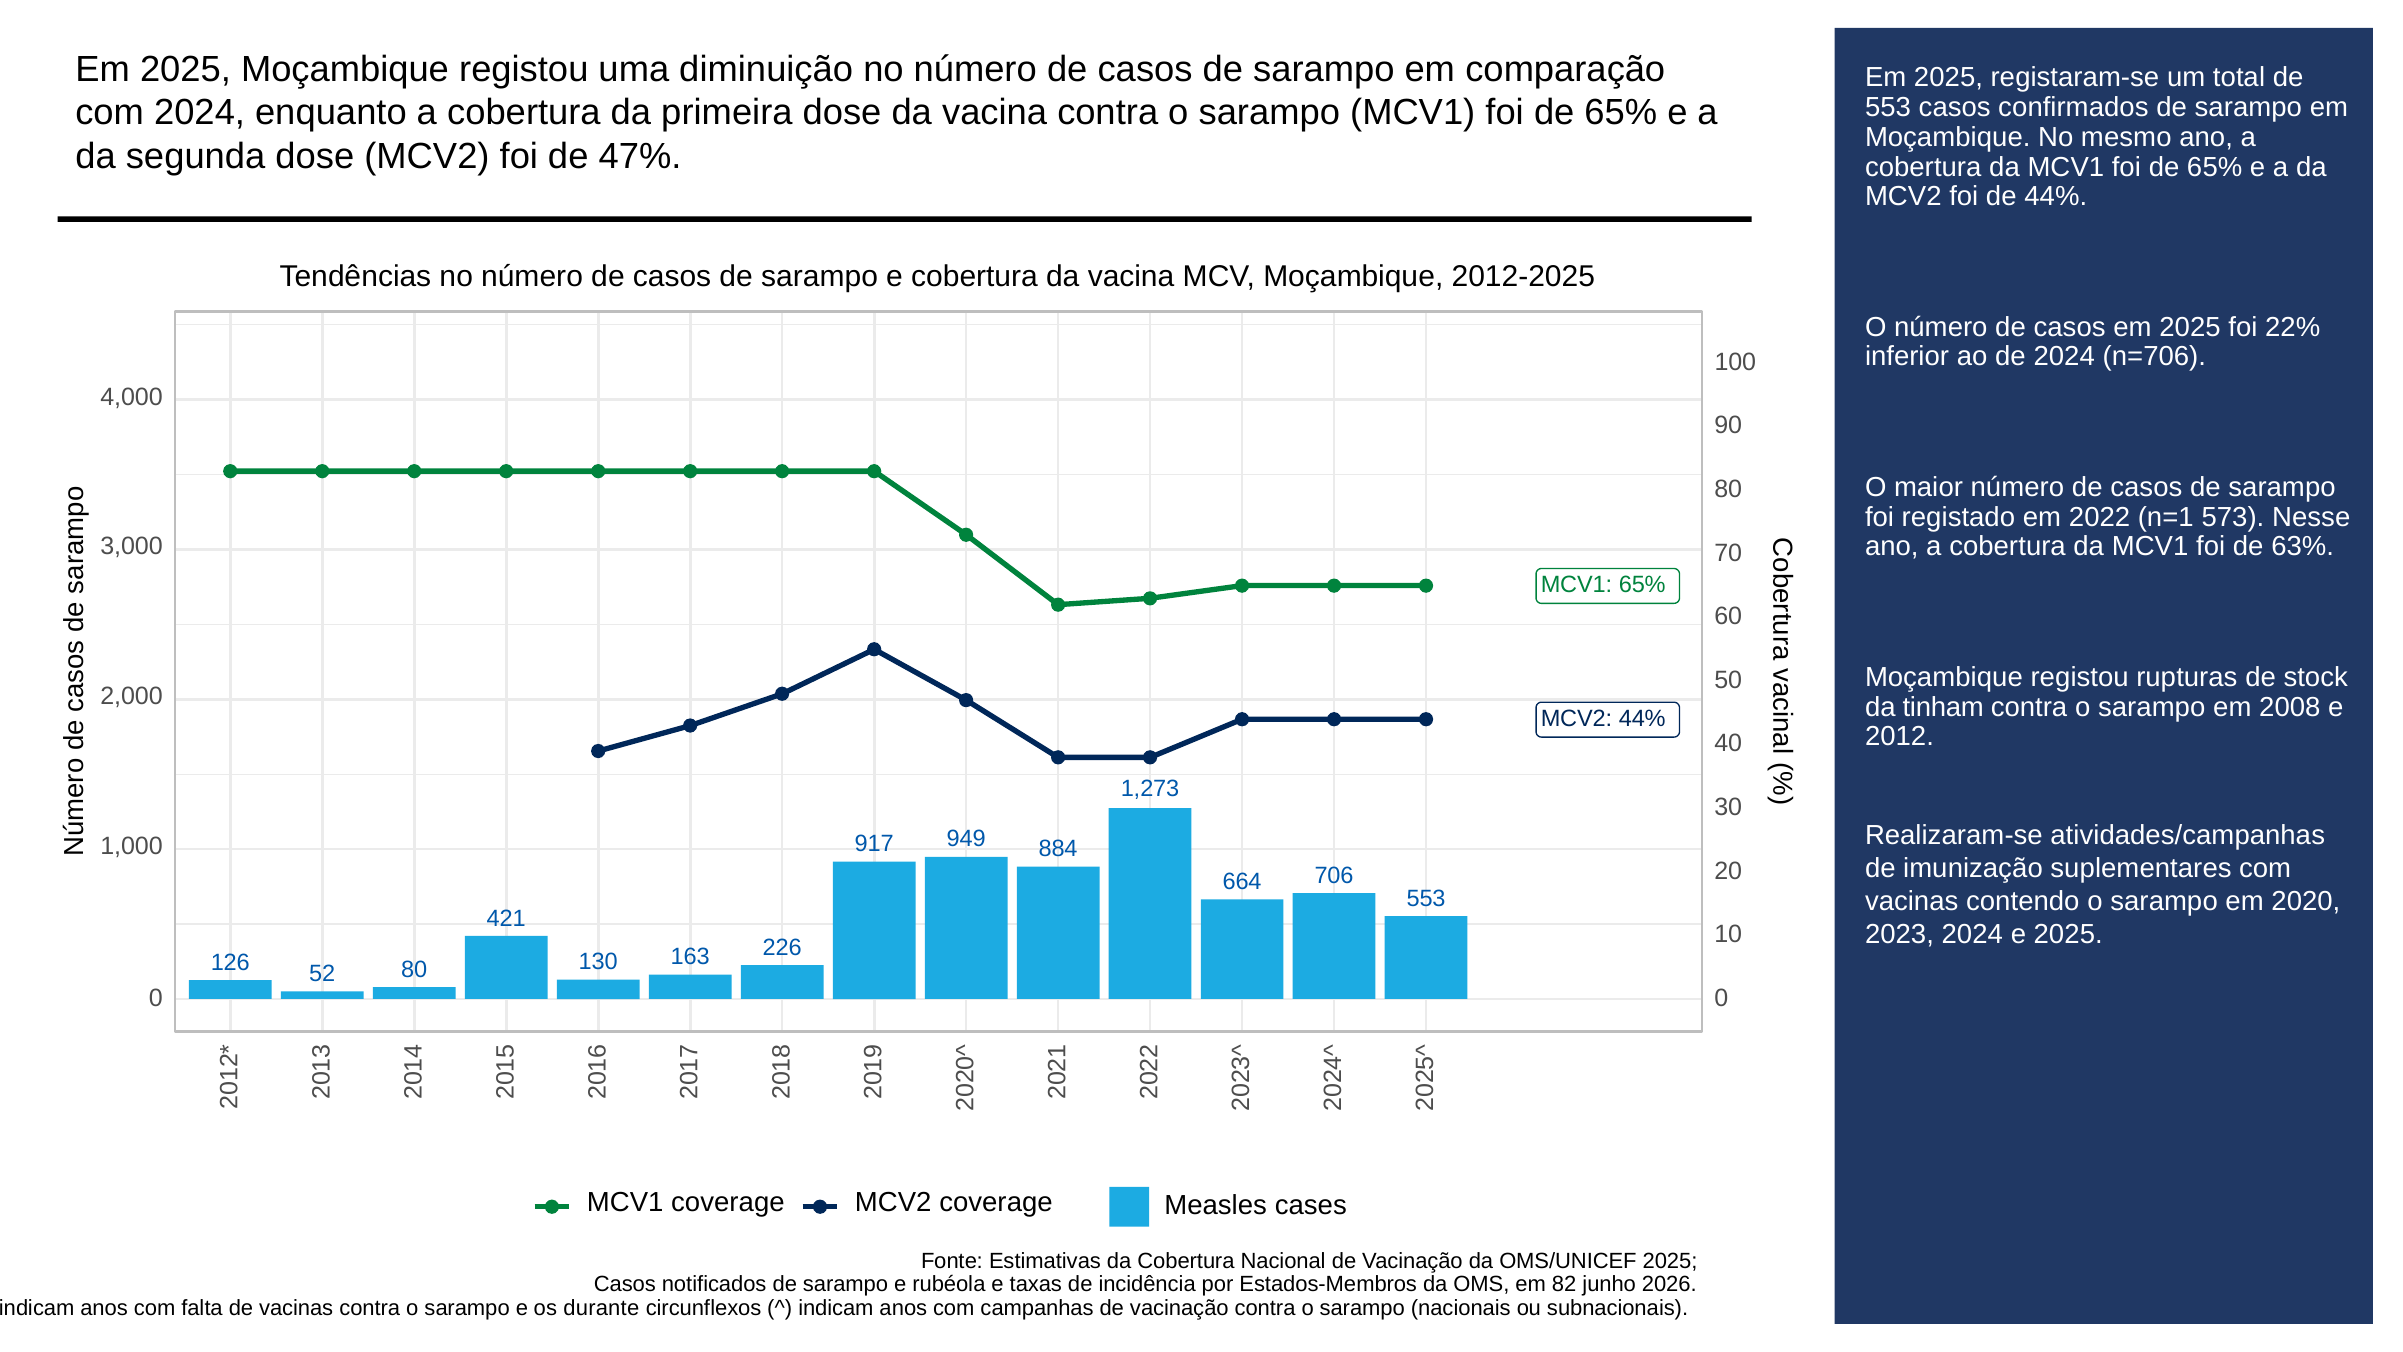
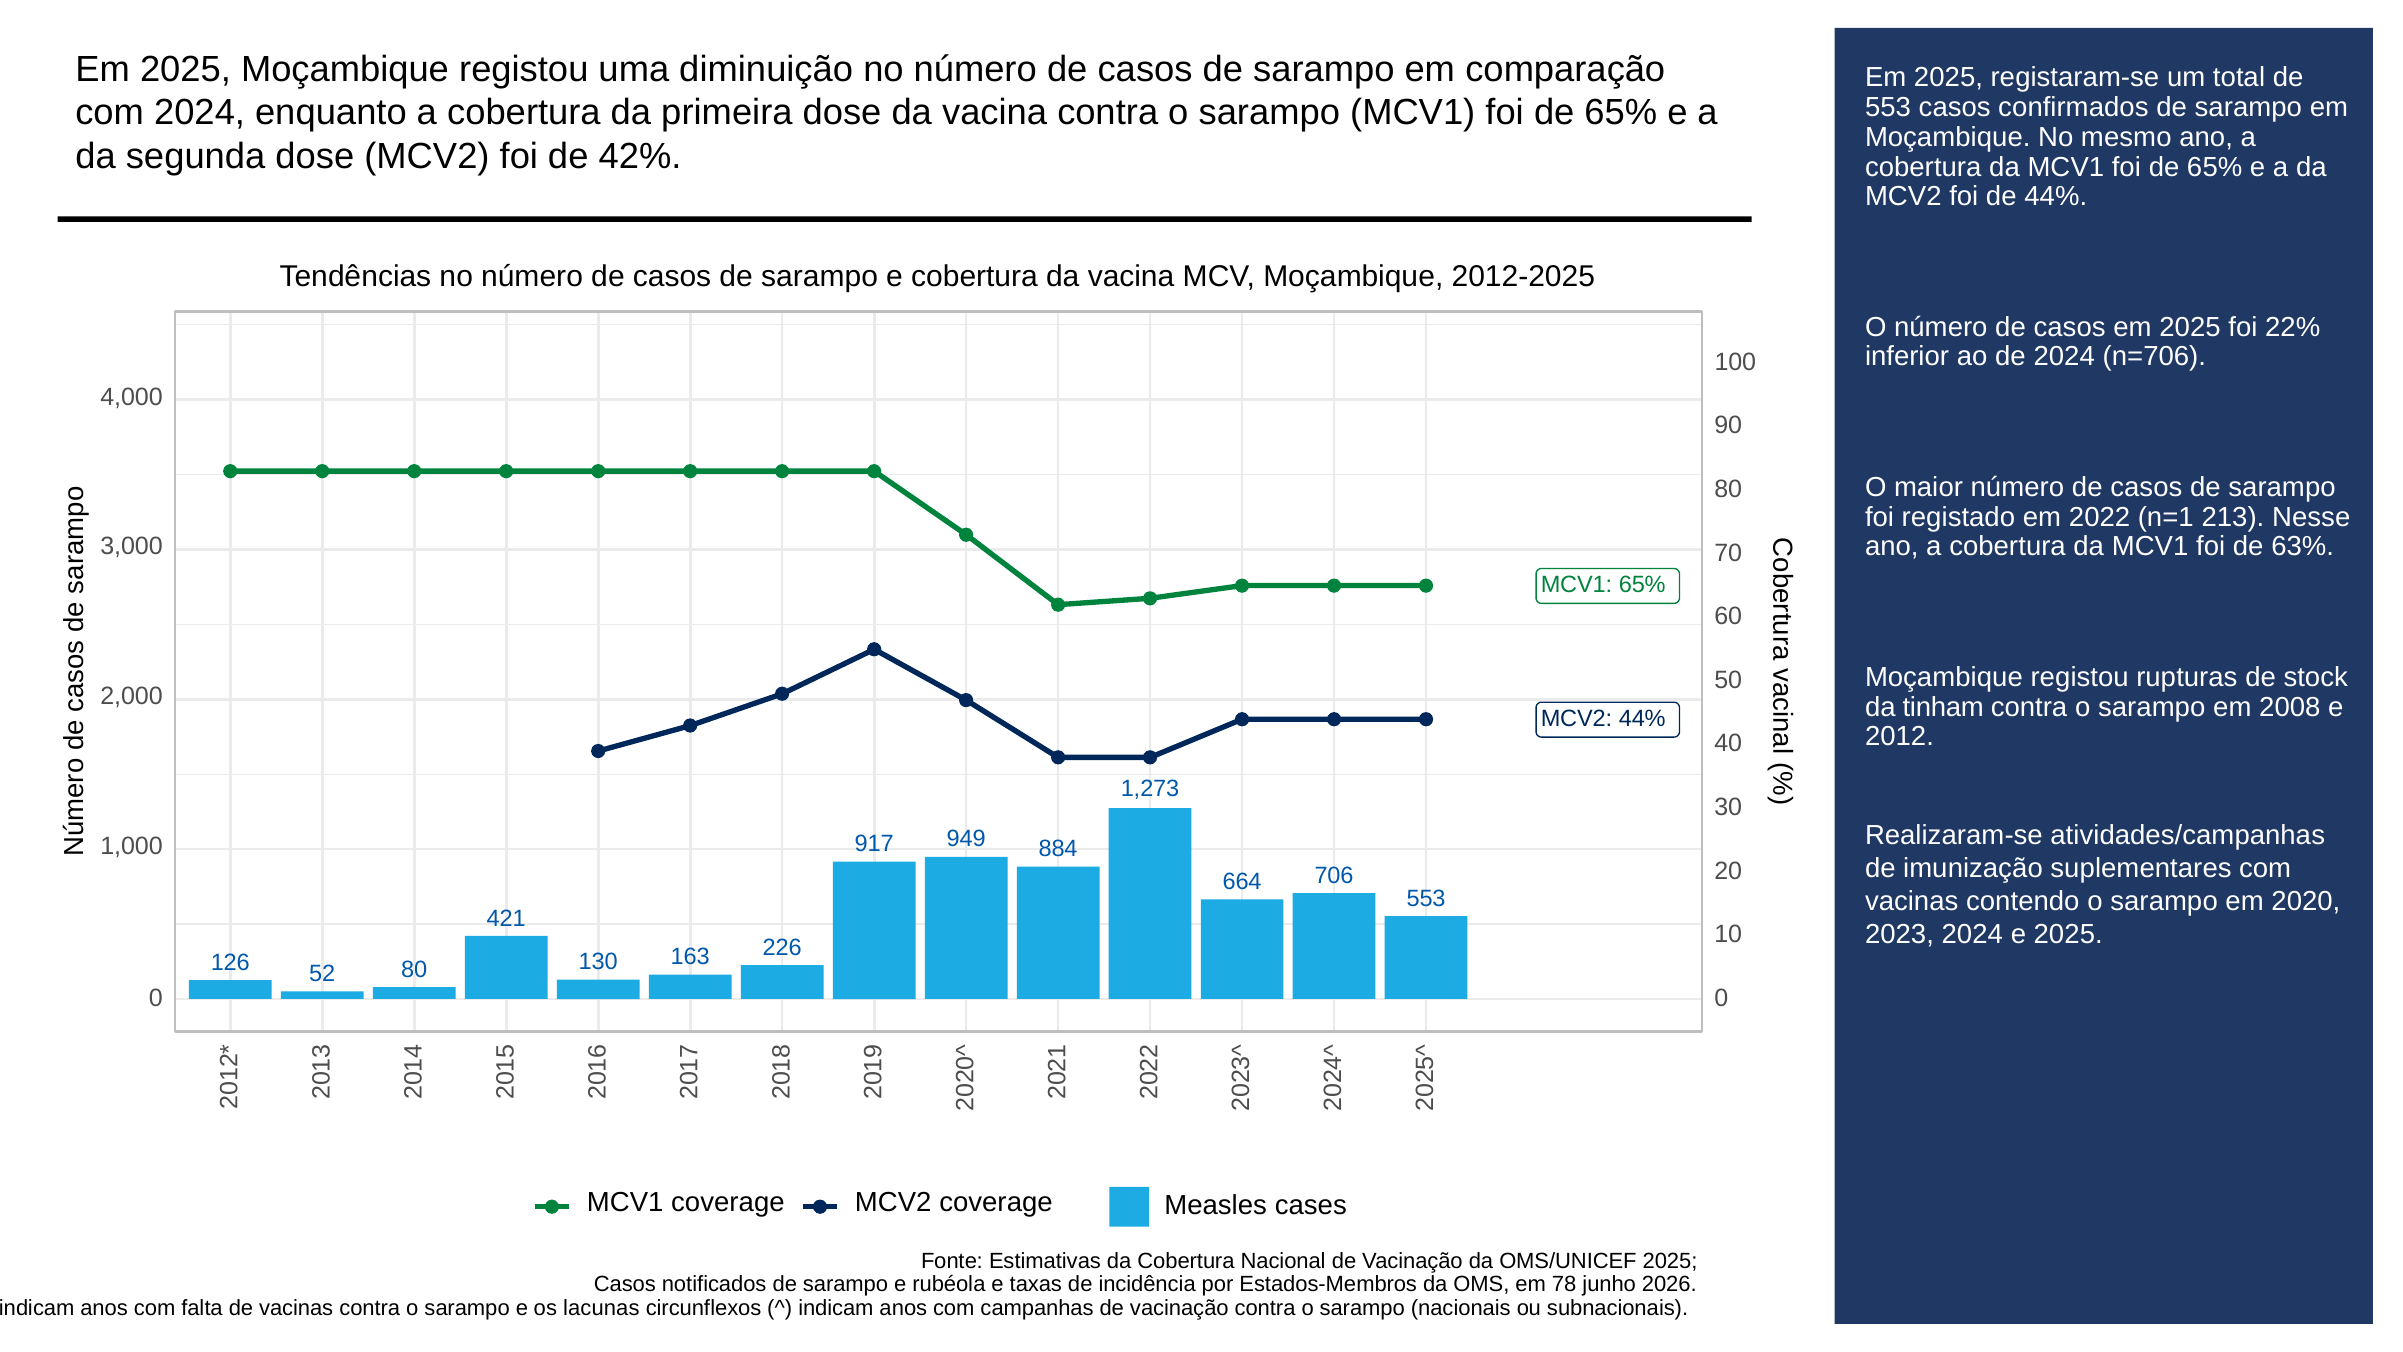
47%: 47% -> 42%
573: 573 -> 213
82: 82 -> 78
durante: durante -> lacunas
